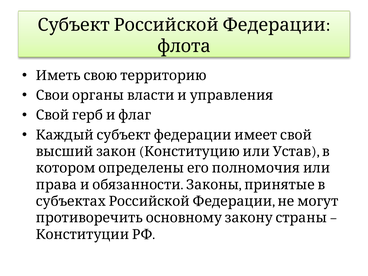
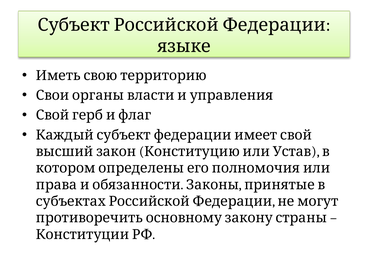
флота: флота -> языке
